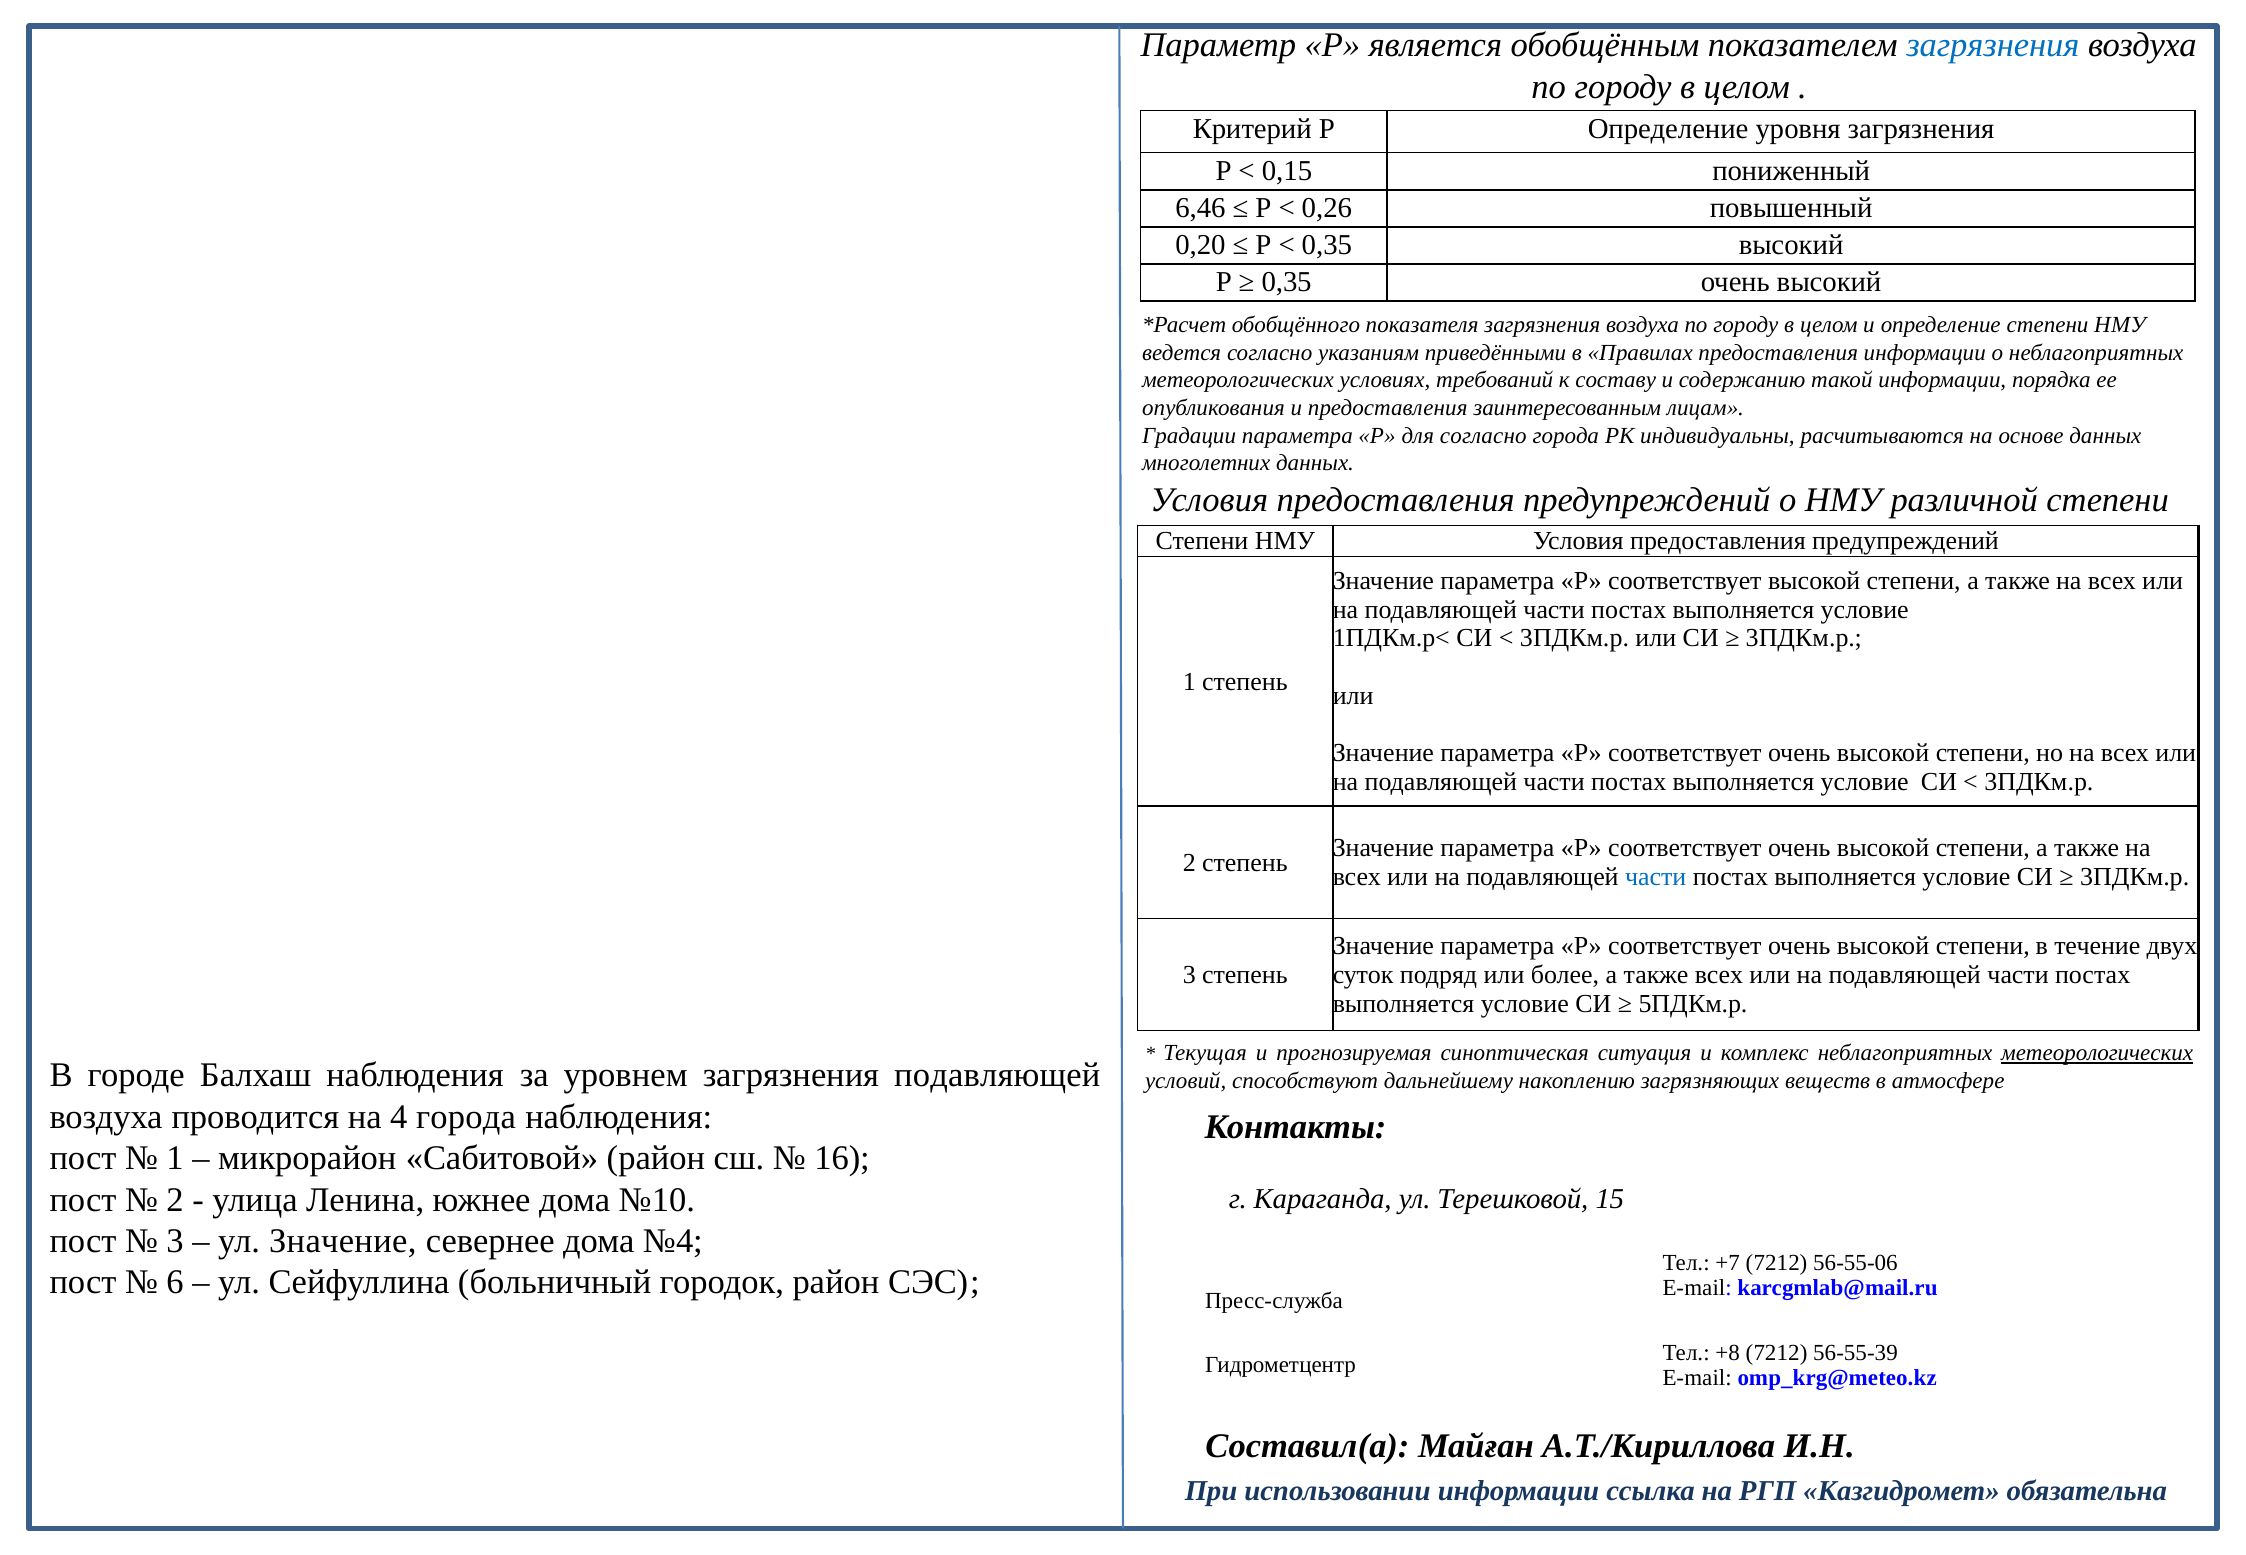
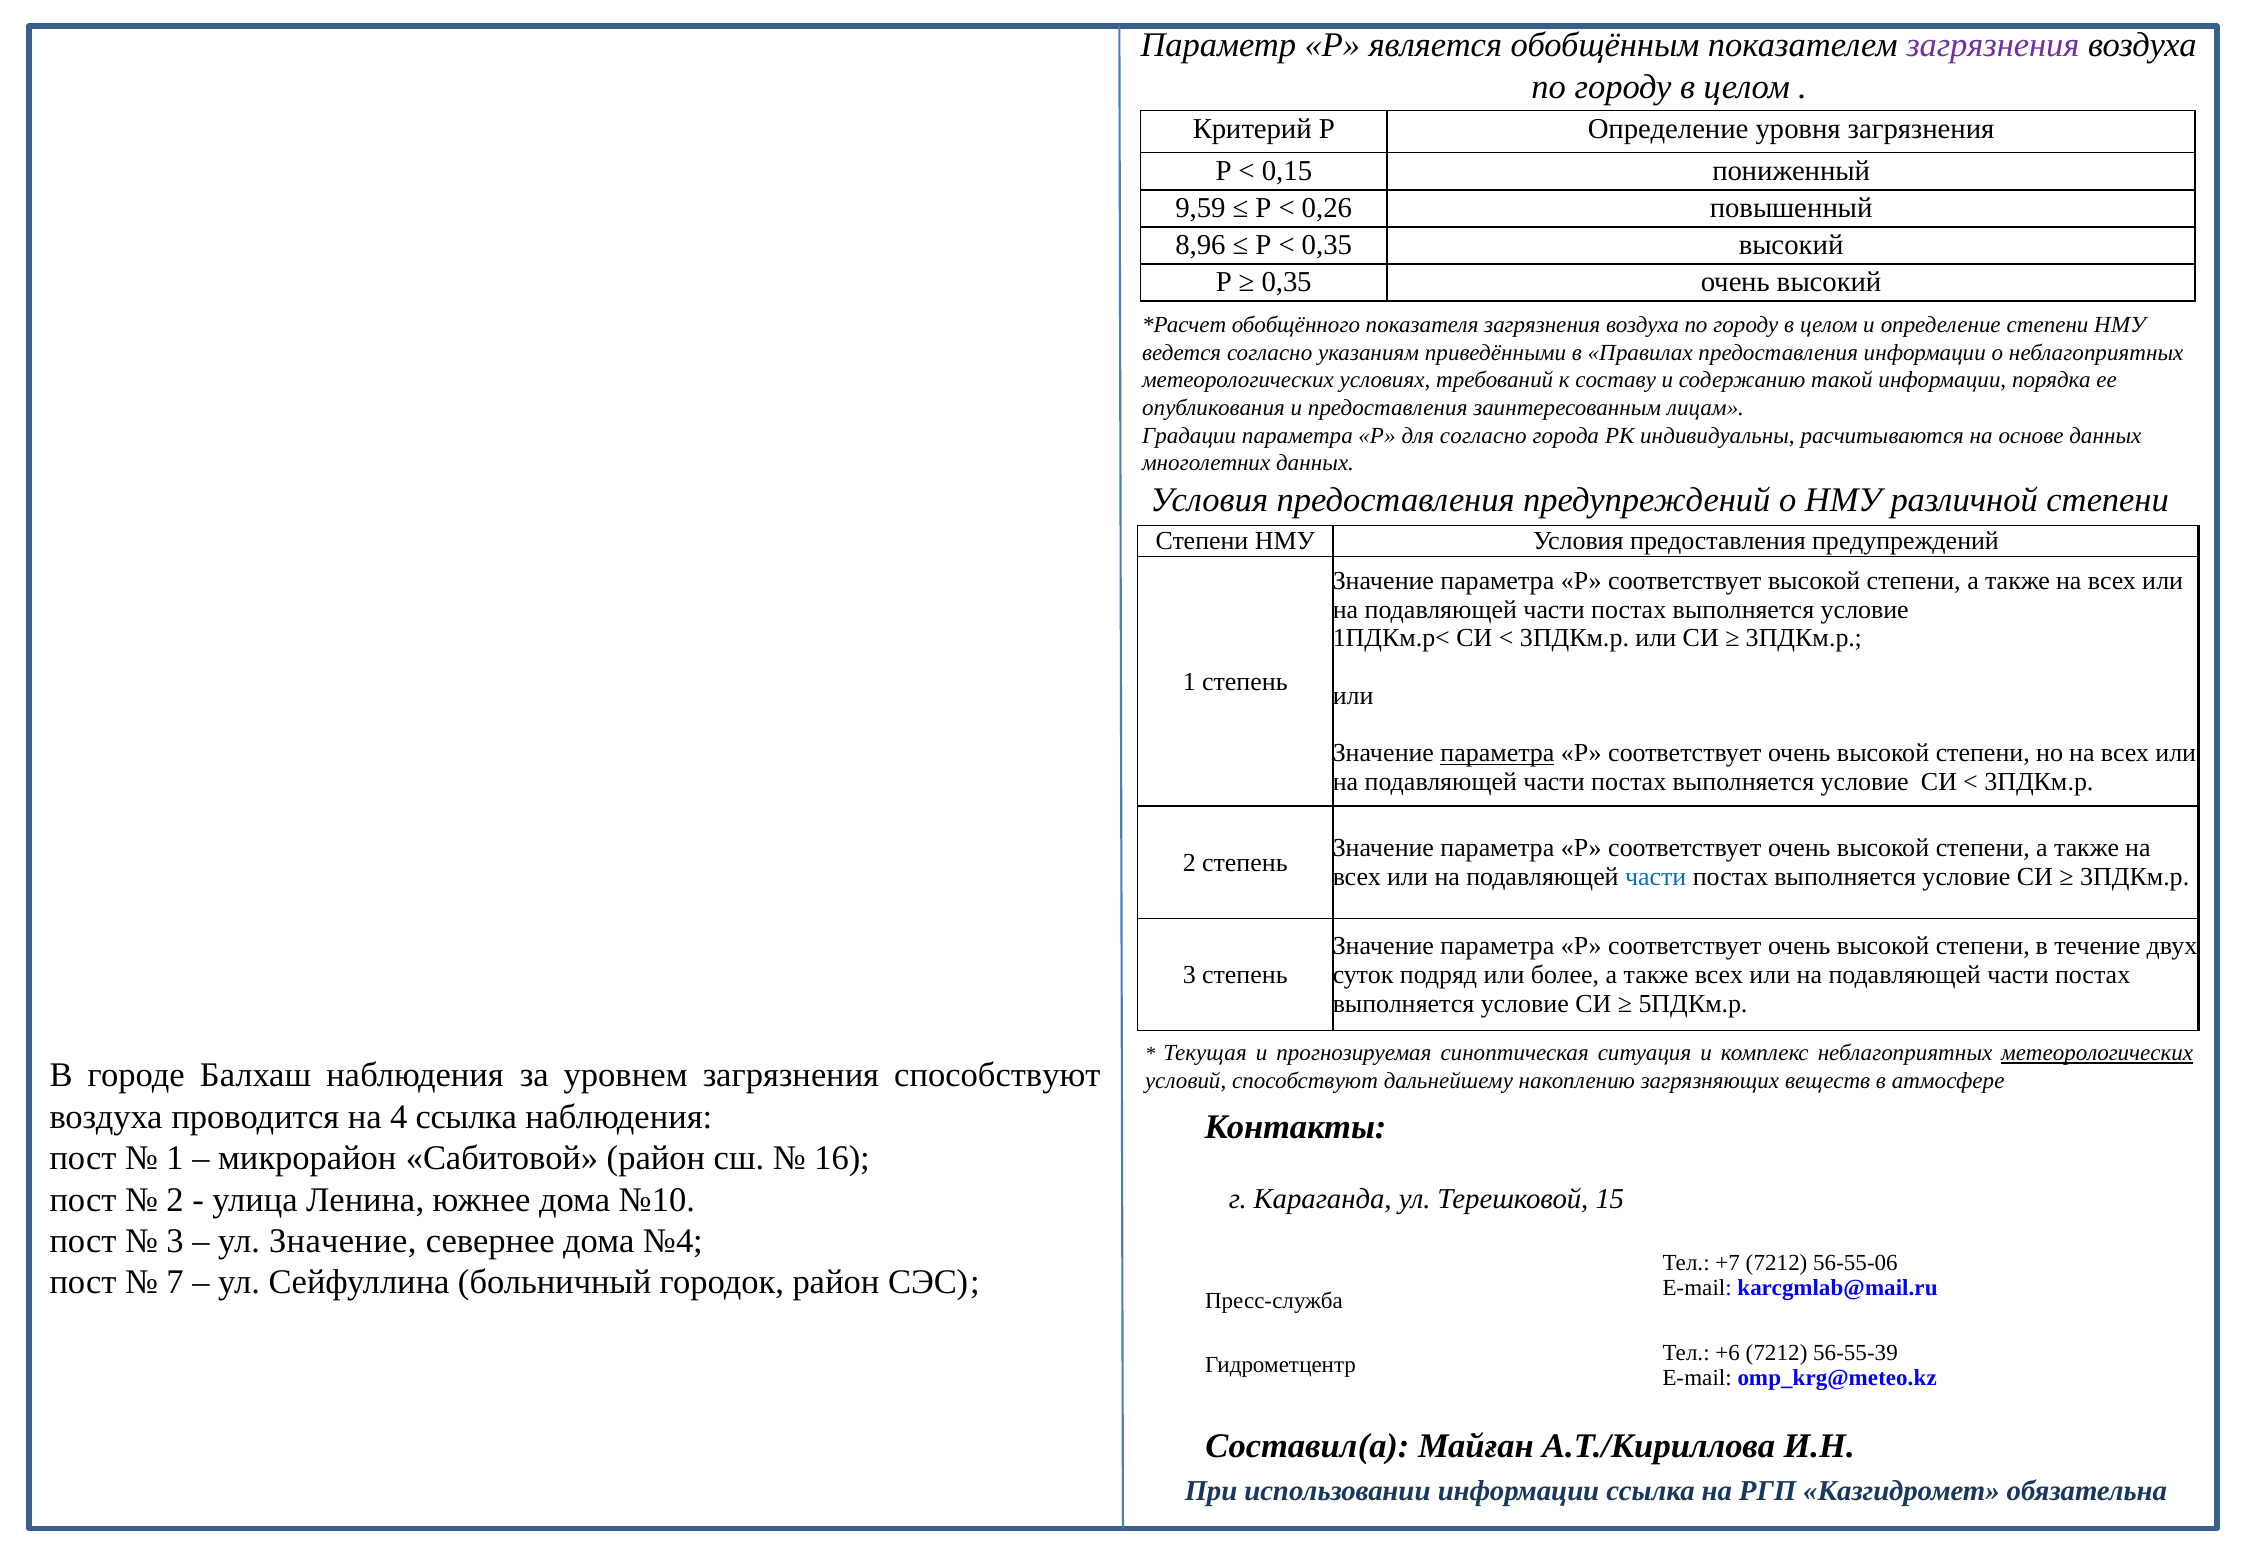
загрязнения at (1993, 45) colour: blue -> purple
6,46: 6,46 -> 9,59
0,20: 0,20 -> 8,96
параметра at (1497, 753) underline: none -> present
загрязнения подавляющей: подавляющей -> способствуют
4 города: города -> ссылка
6: 6 -> 7
+8: +8 -> +6
